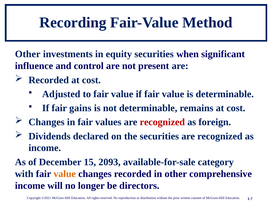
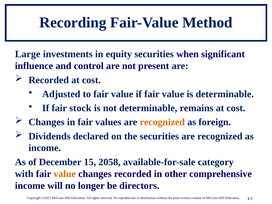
Other at (28, 54): Other -> Large
gains: gains -> stock
recognized at (162, 122) colour: red -> orange
2093: 2093 -> 2058
